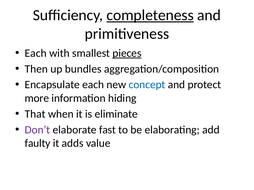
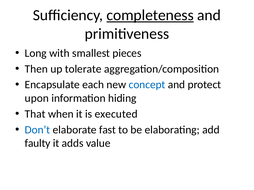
Each at (36, 53): Each -> Long
pieces underline: present -> none
bundles: bundles -> tolerate
more: more -> upon
eliminate: eliminate -> executed
Don’t colour: purple -> blue
